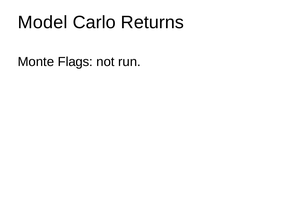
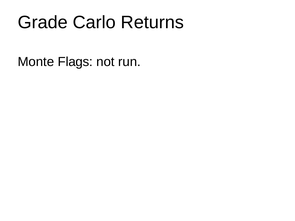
Model: Model -> Grade
